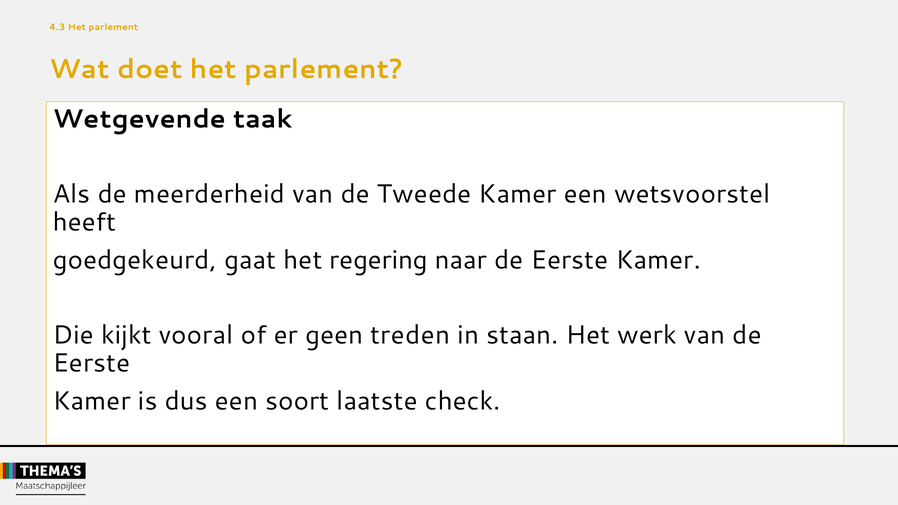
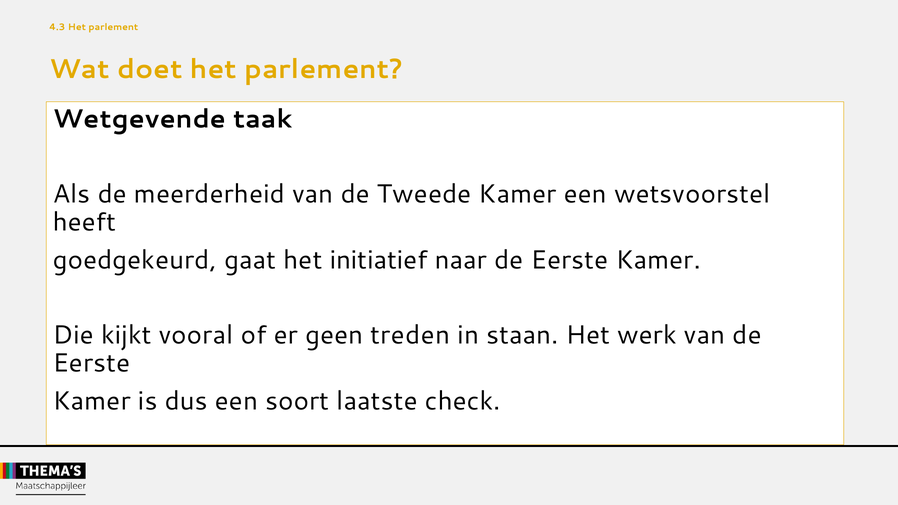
regering: regering -> initiatief
